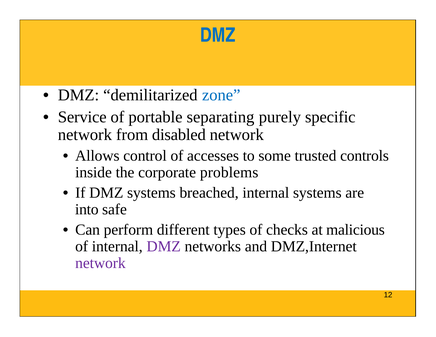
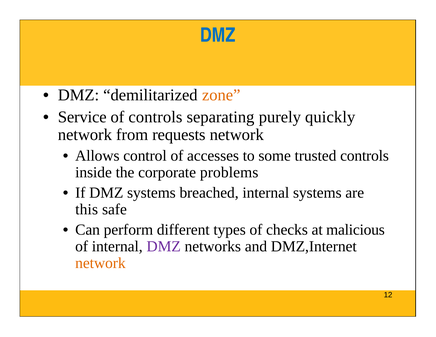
zone colour: blue -> orange
of portable: portable -> controls
specific: specific -> quickly
disabled: disabled -> requests
into: into -> this
network at (100, 263) colour: purple -> orange
